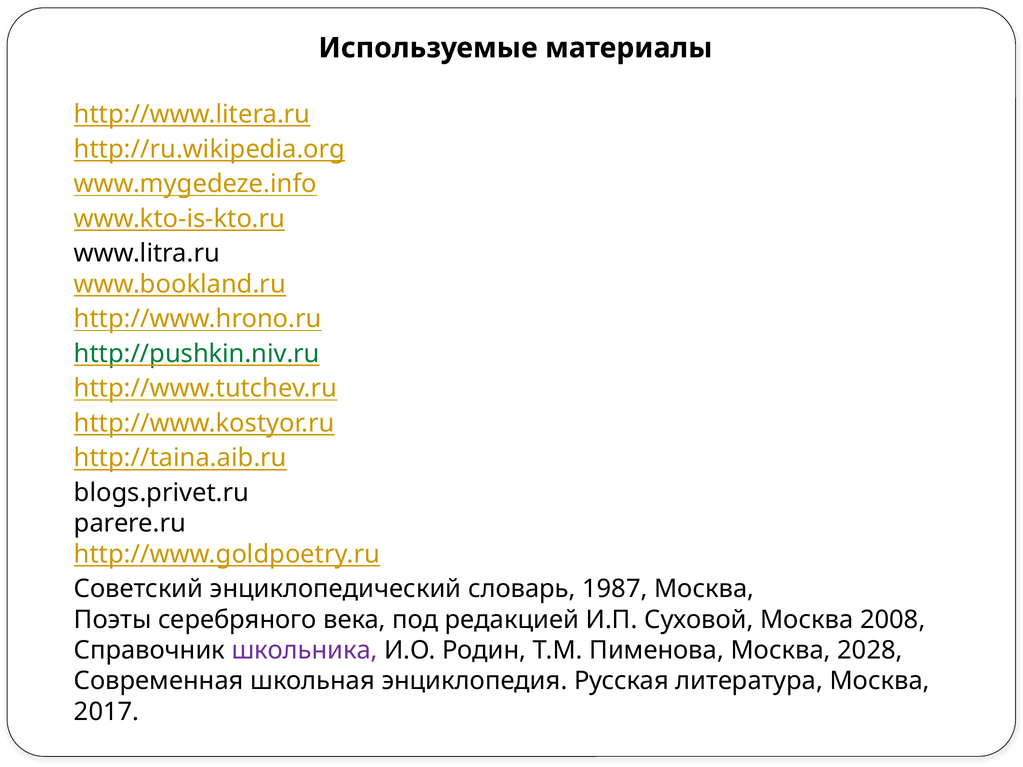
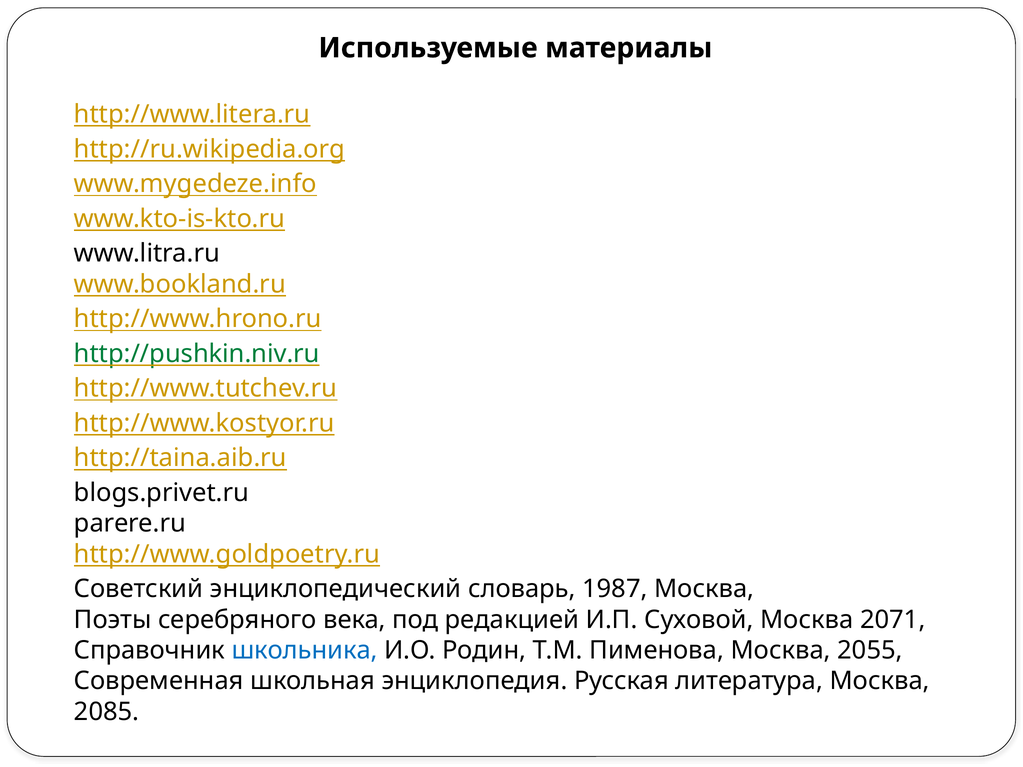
2008: 2008 -> 2071
школьника colour: purple -> blue
2028: 2028 -> 2055
2017: 2017 -> 2085
